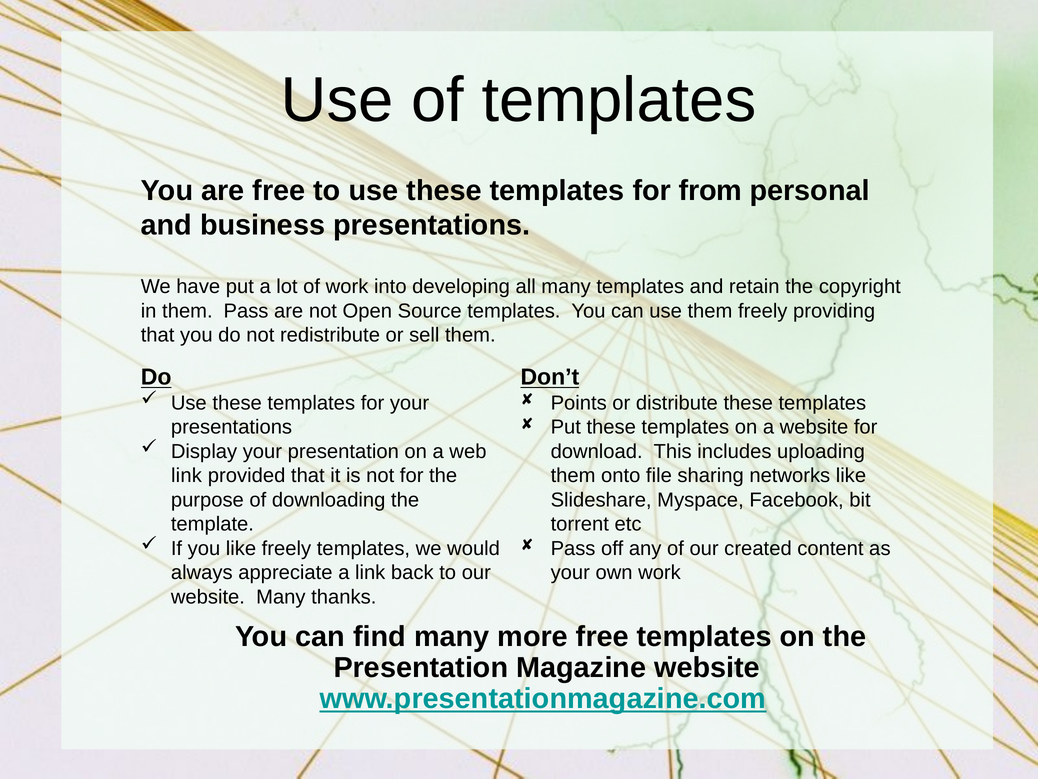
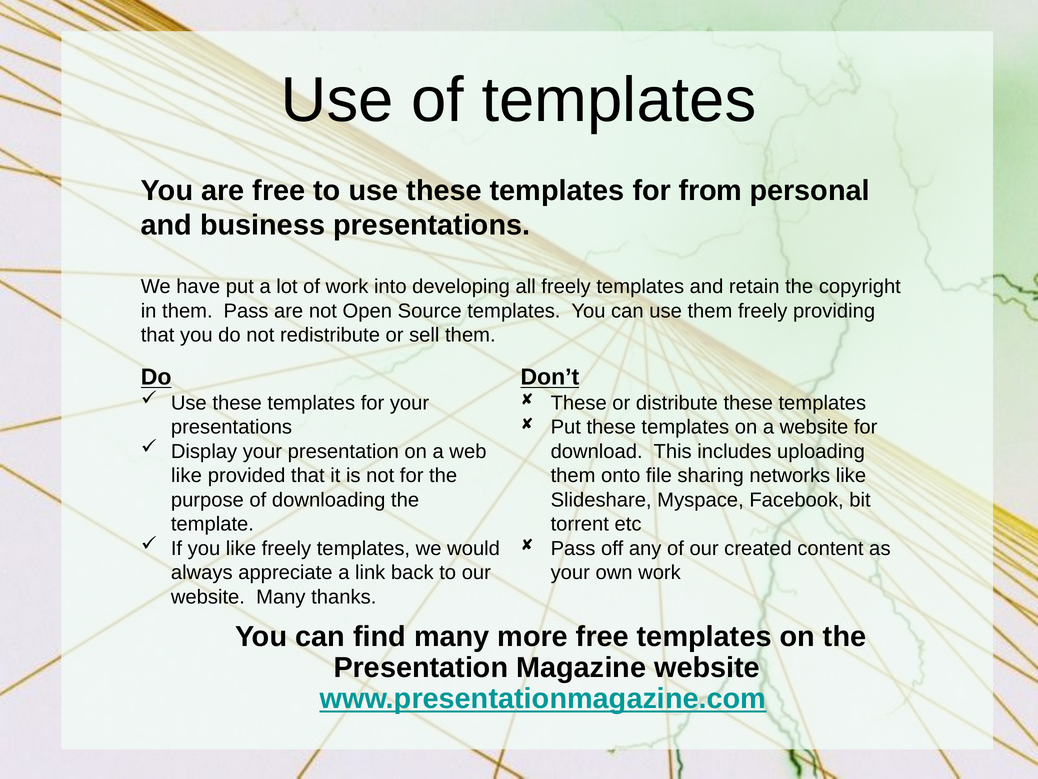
all many: many -> freely
Points at (579, 403): Points -> These
link at (187, 475): link -> like
